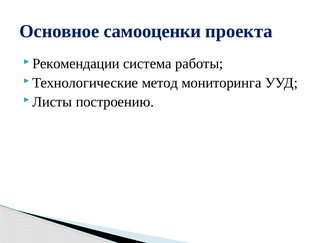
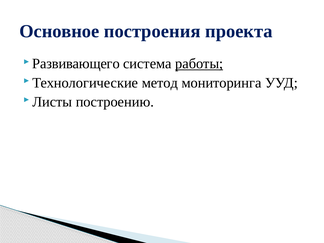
самооценки: самооценки -> построения
Рекомендации: Рекомендации -> Развивающего
работы underline: none -> present
